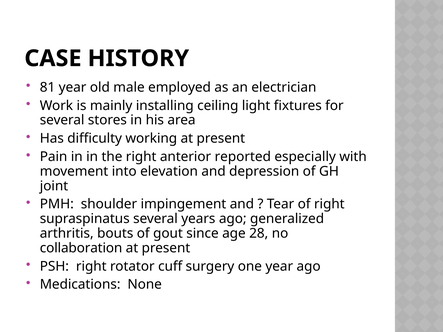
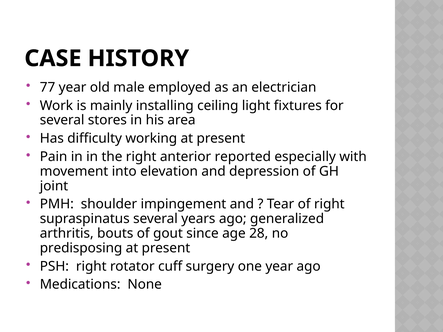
81: 81 -> 77
collaboration: collaboration -> predisposing
